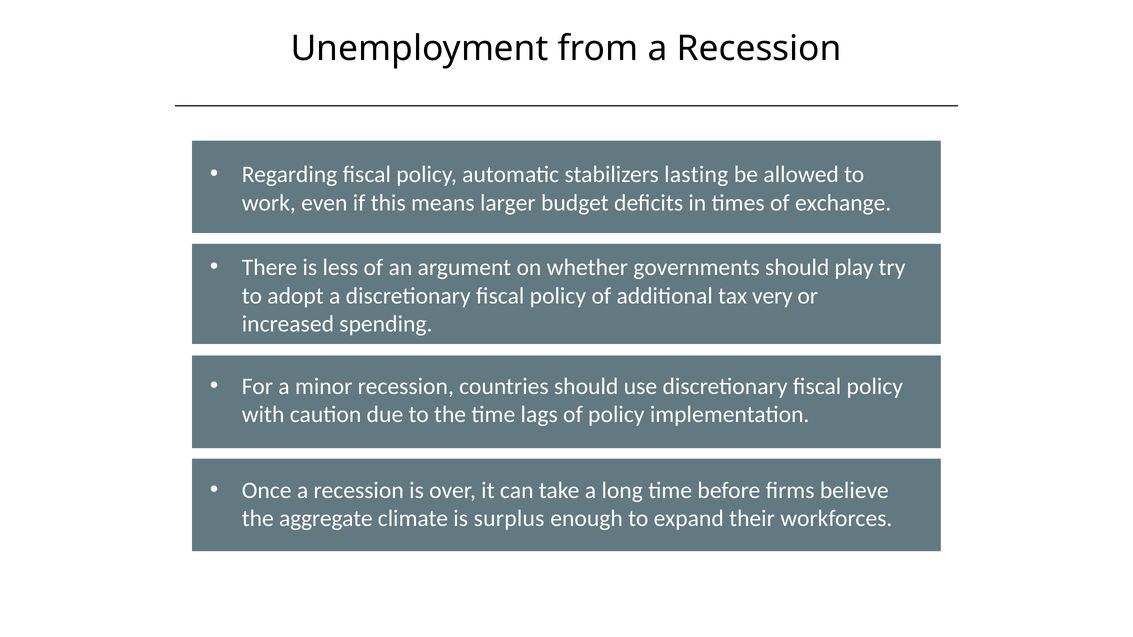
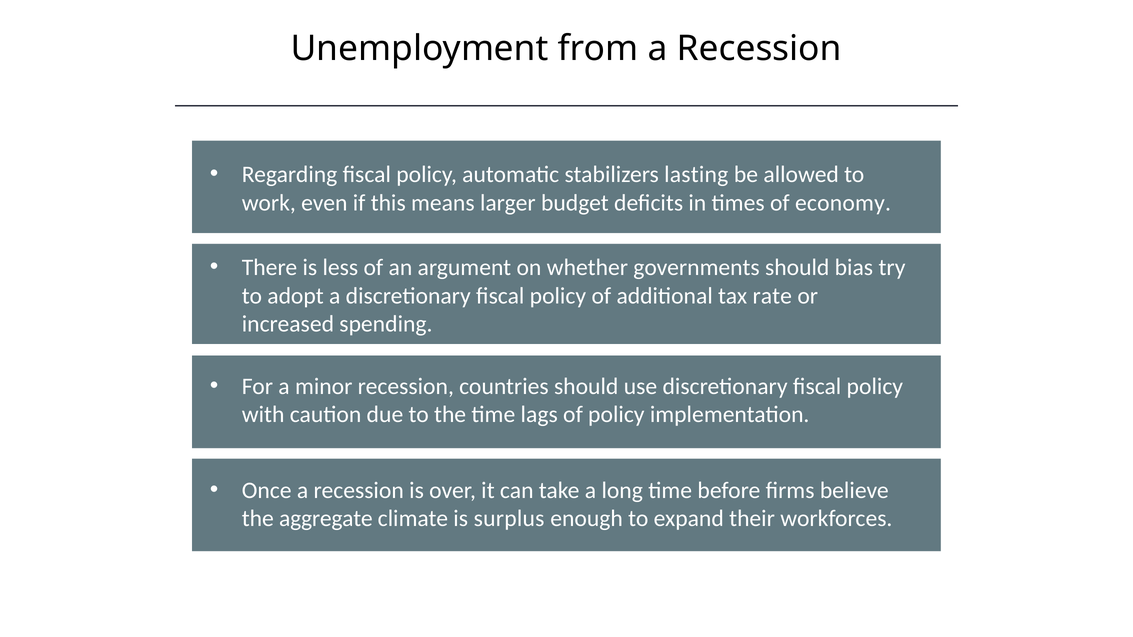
exchange: exchange -> economy
should play: play -> bias
very: very -> rate
